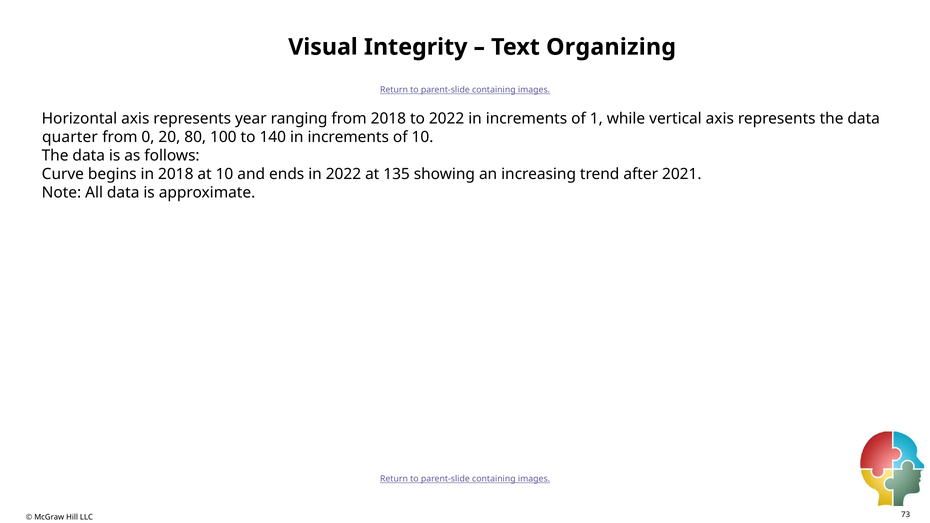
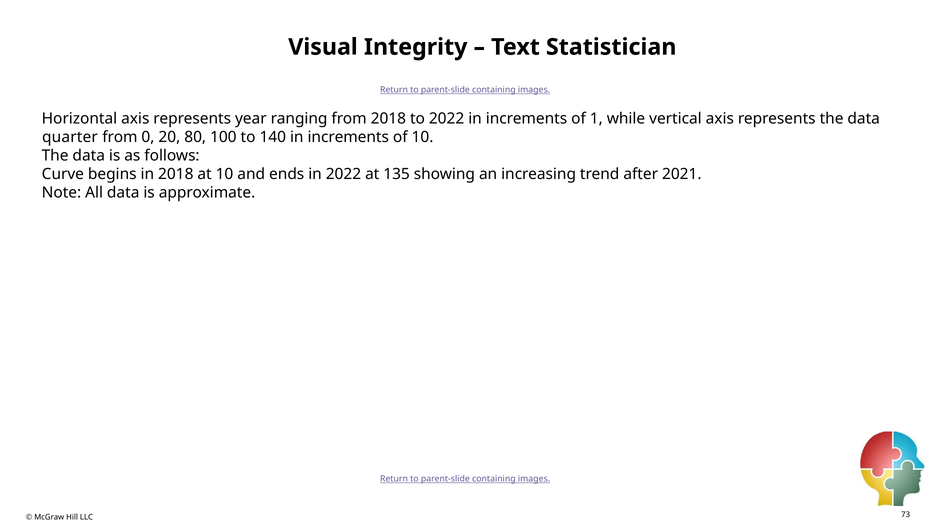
Organizing: Organizing -> Statistician
